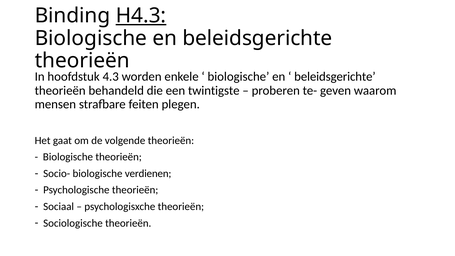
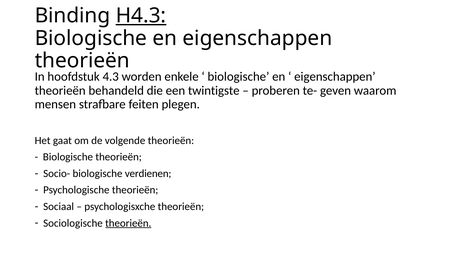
en beleidsgerichte: beleidsgerichte -> eigenschappen
beleidsgerichte at (335, 77): beleidsgerichte -> eigenschappen
theorieën at (128, 223) underline: none -> present
